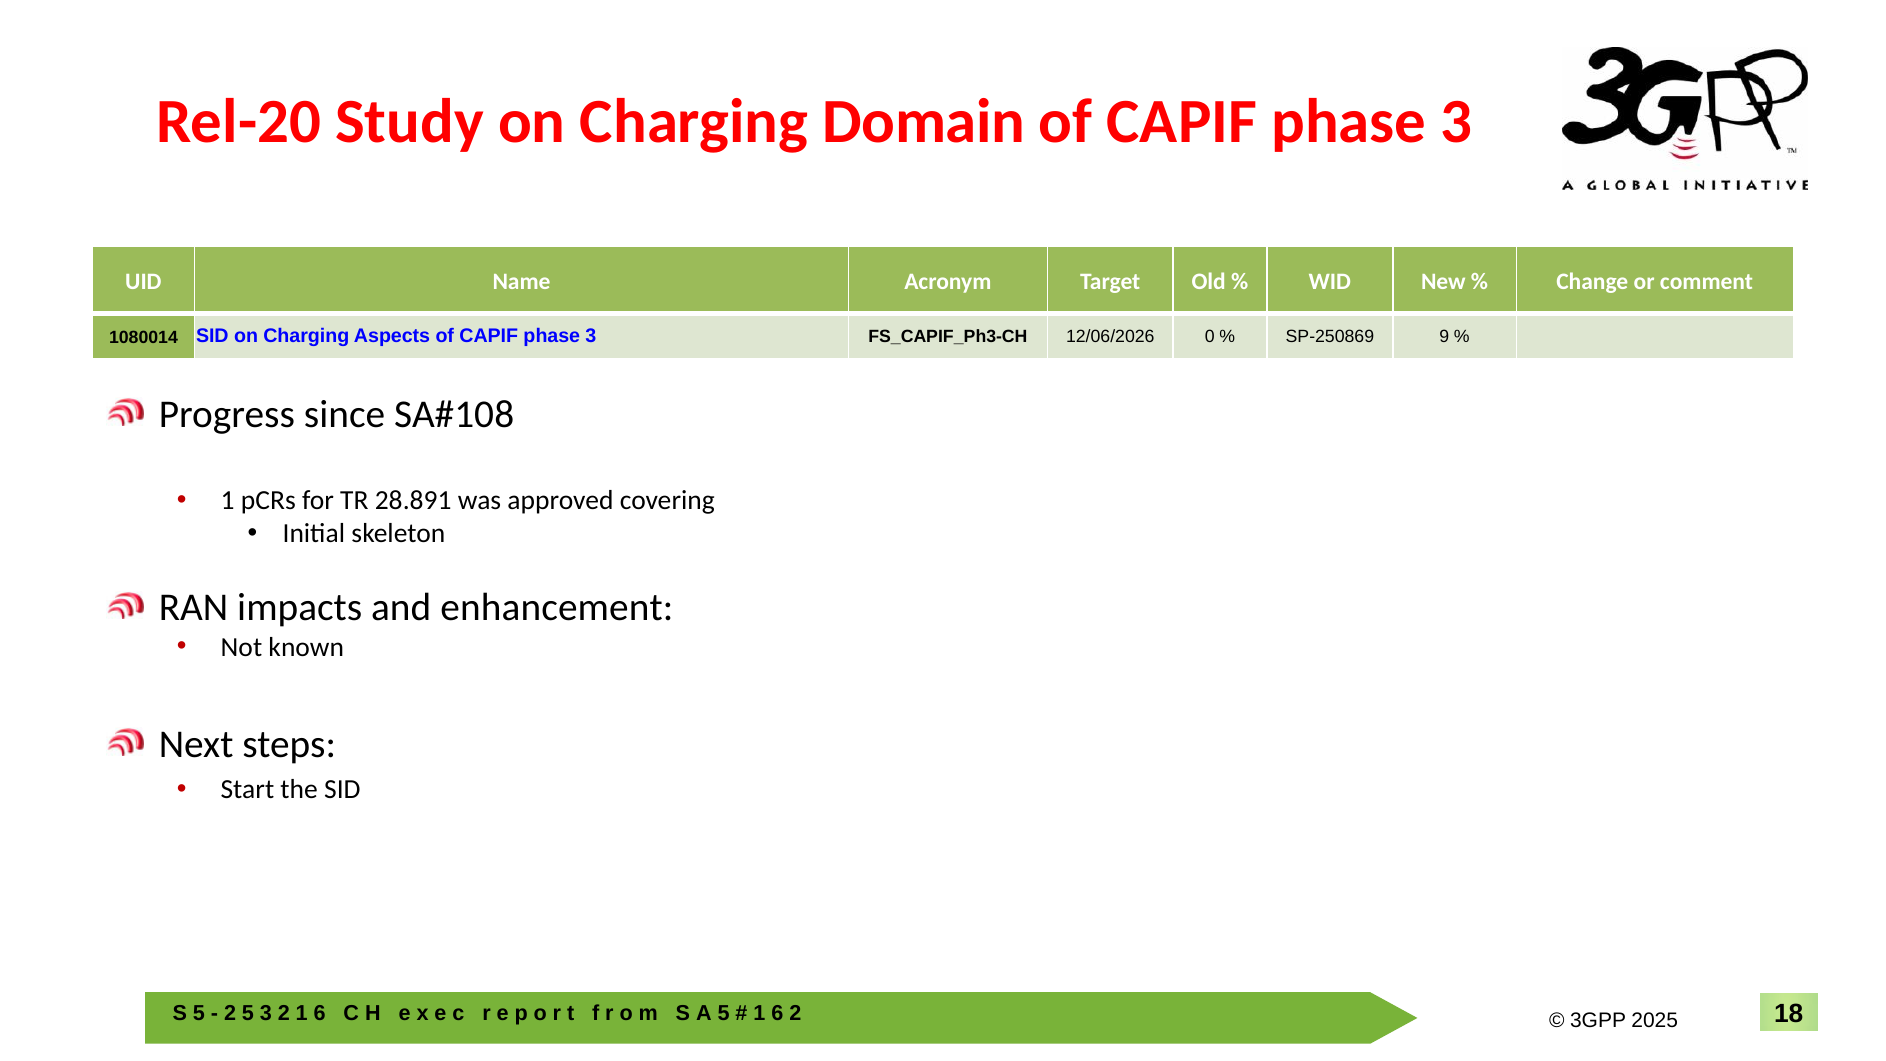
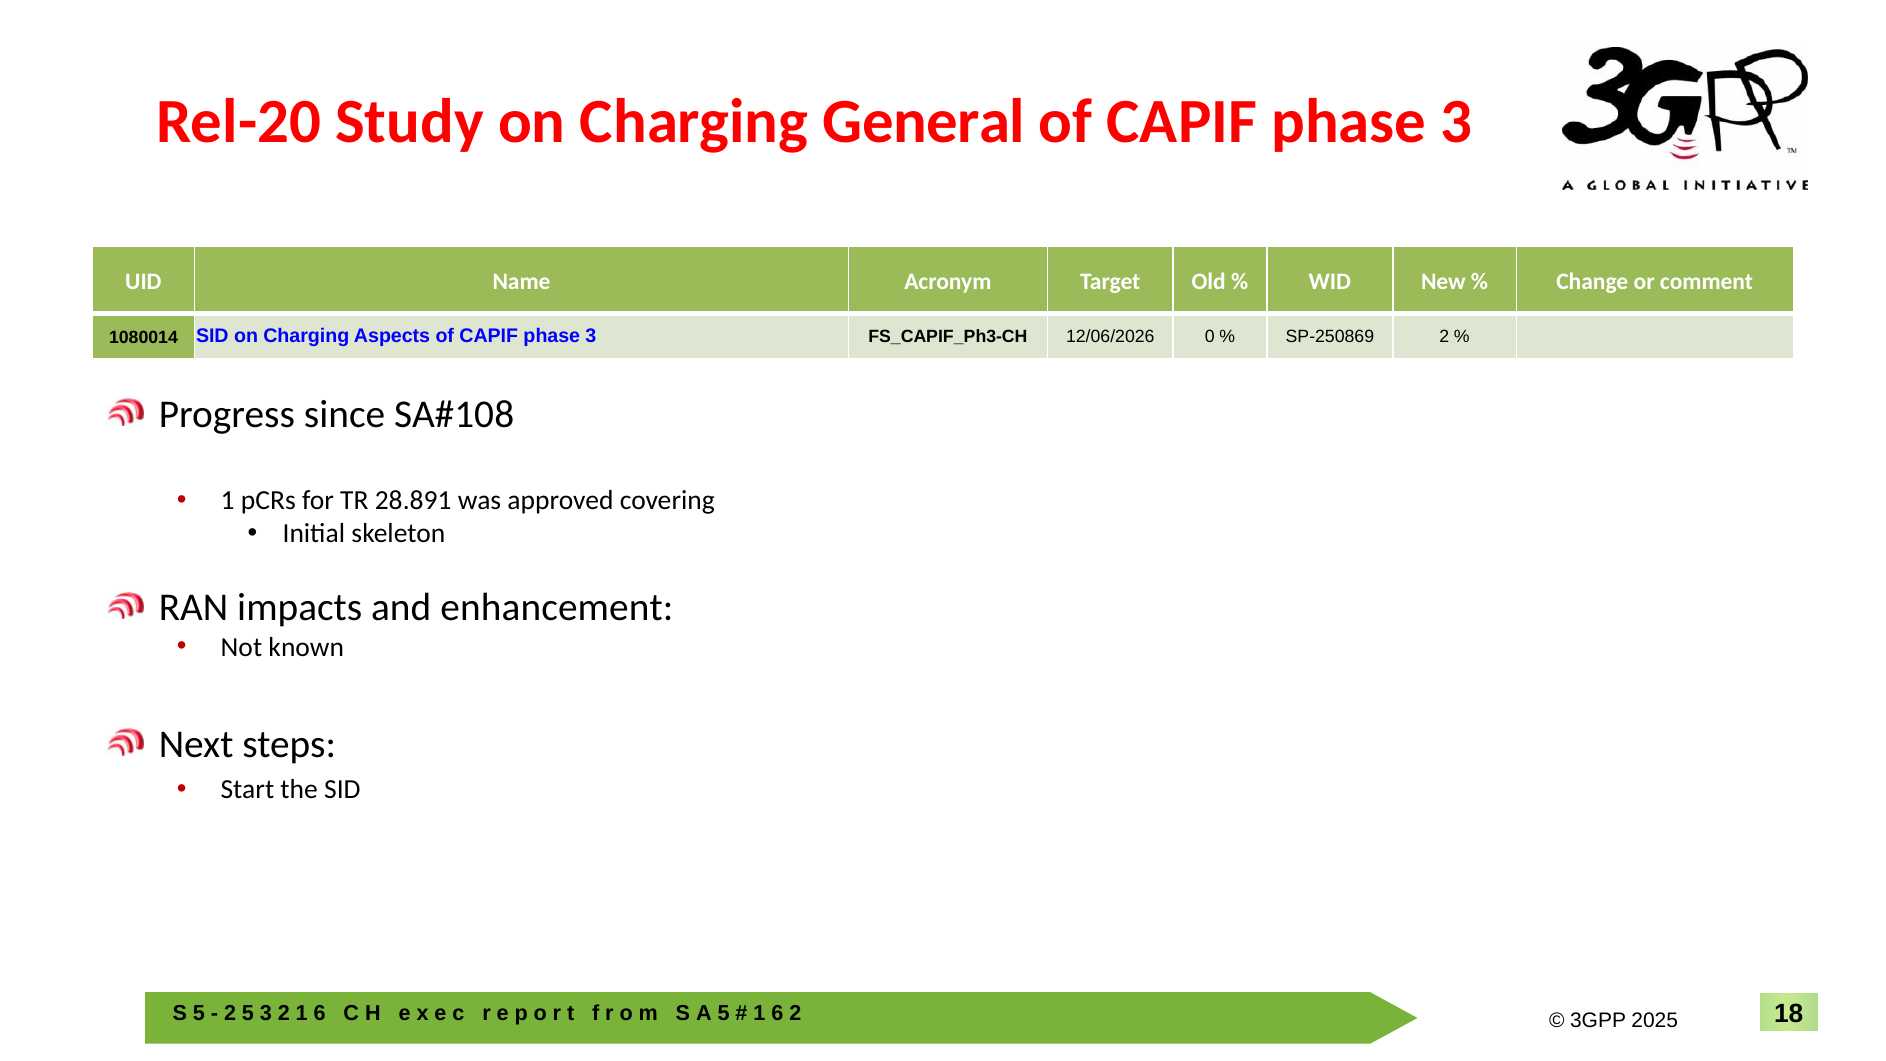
Domain: Domain -> General
SP-250869 9: 9 -> 2
